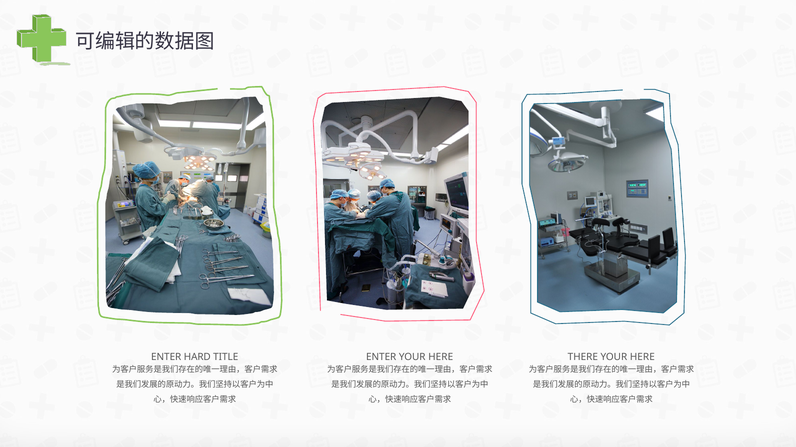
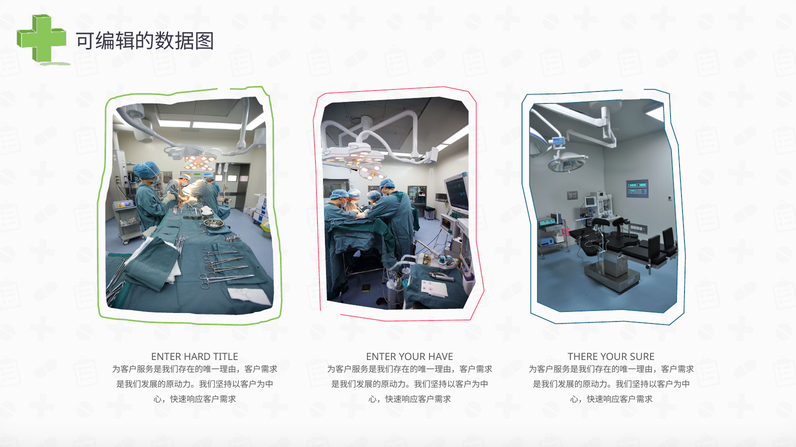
ENTER YOUR HERE: HERE -> HAVE
HERE at (642, 358): HERE -> SURE
